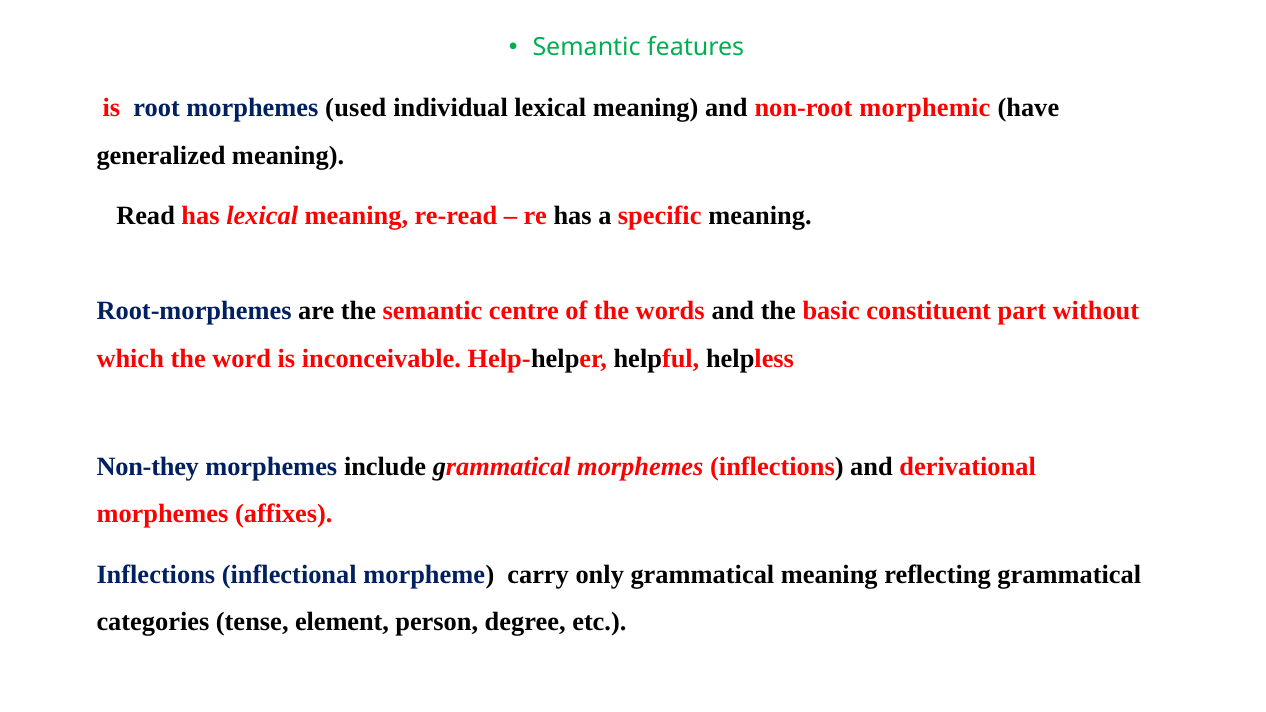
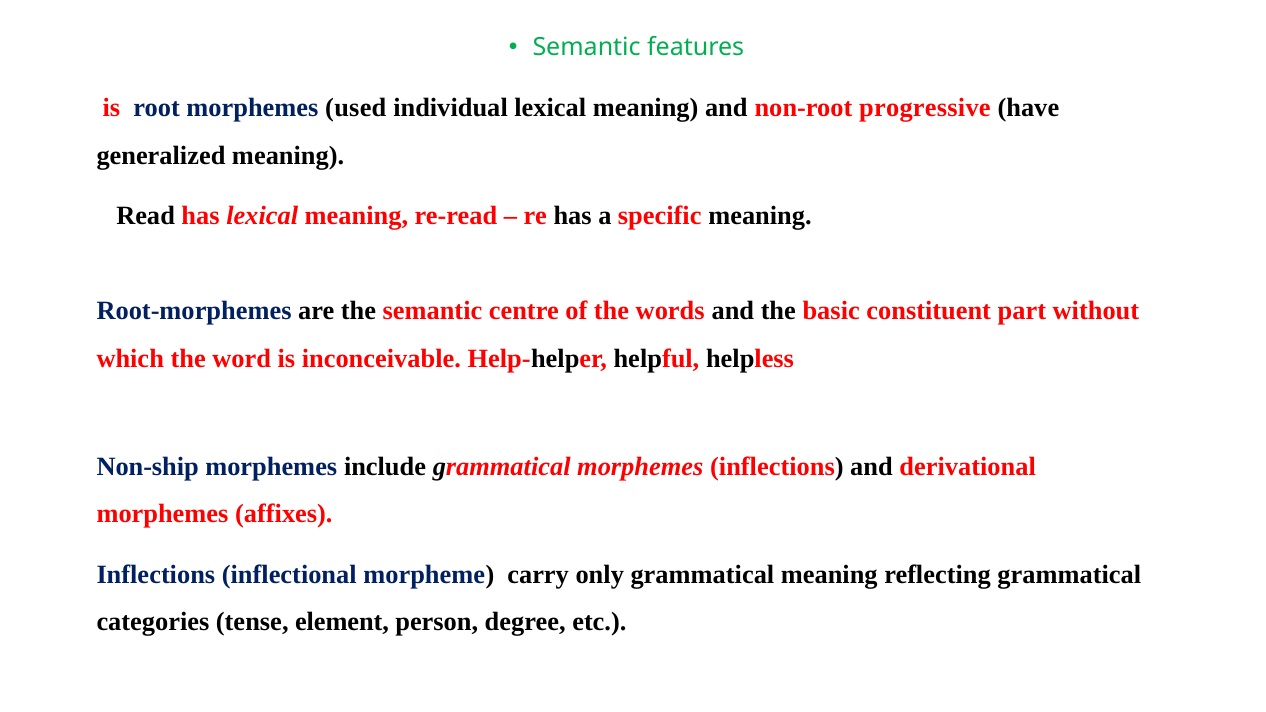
morphemic: morphemic -> progressive
Non-they: Non-they -> Non-ship
